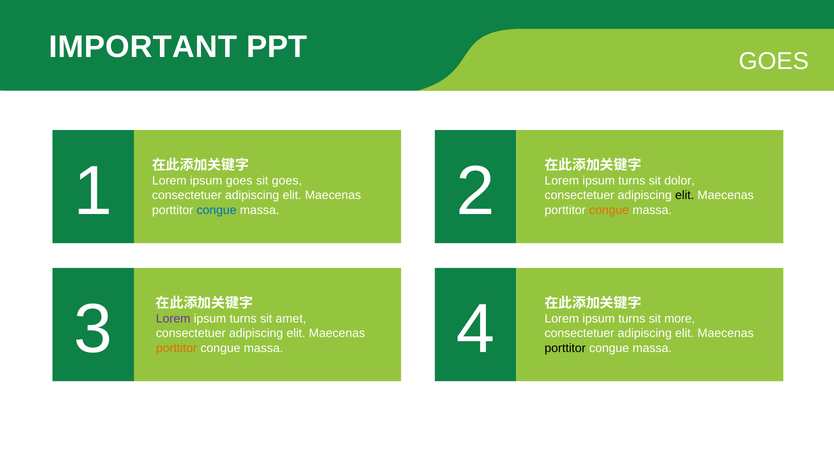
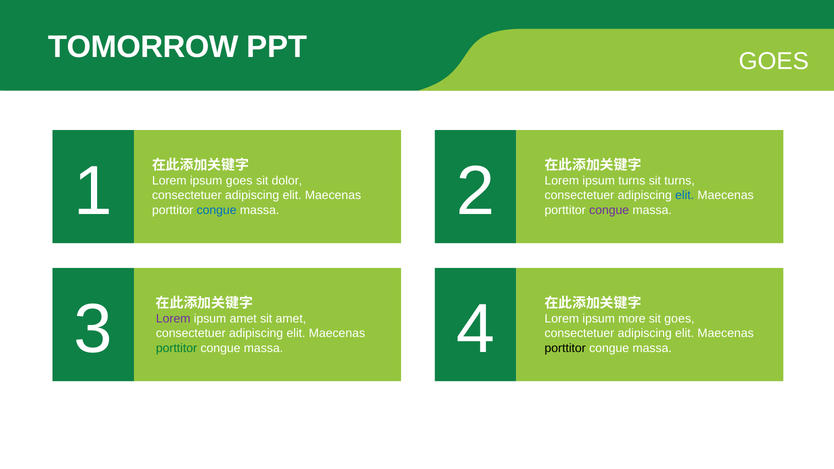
IMPORTANT: IMPORTANT -> TOMORROW
sit goes: goes -> dolor
sit dolor: dolor -> turns
elit at (685, 195) colour: black -> blue
congue at (609, 210) colour: orange -> purple
turns at (243, 319): turns -> amet
turns at (632, 319): turns -> more
sit more: more -> goes
porttitor at (177, 348) colour: orange -> green
